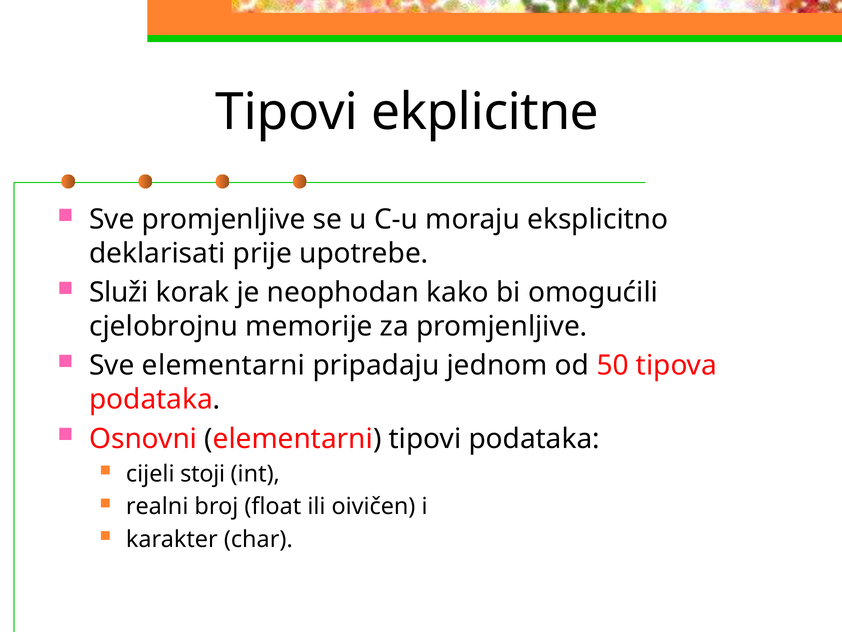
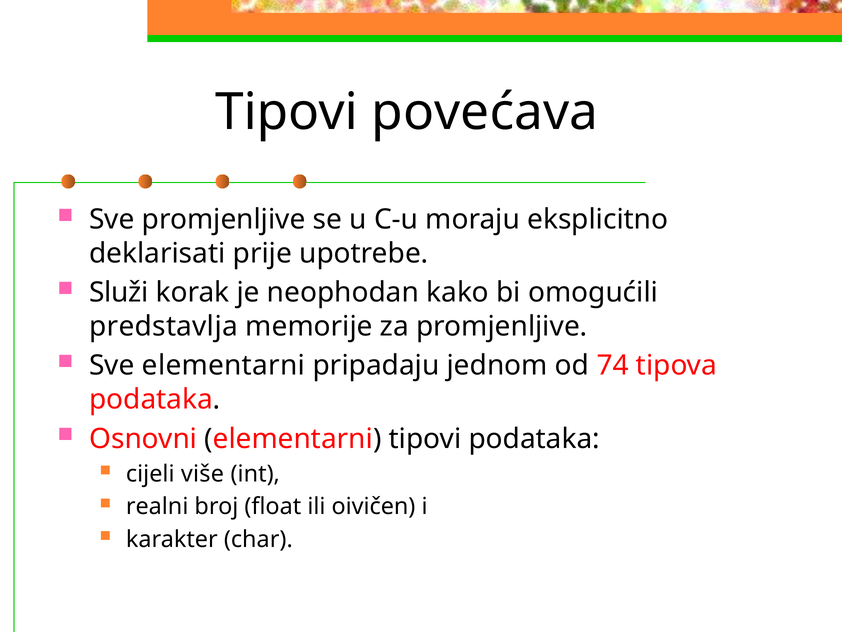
ekplicitne: ekplicitne -> povećava
cjelobrojnu: cjelobrojnu -> predstavlja
50: 50 -> 74
stoji: stoji -> više
